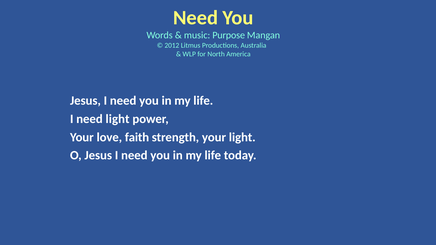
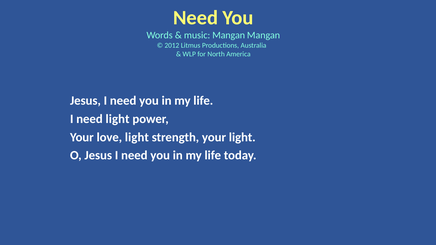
music Purpose: Purpose -> Mangan
love faith: faith -> light
